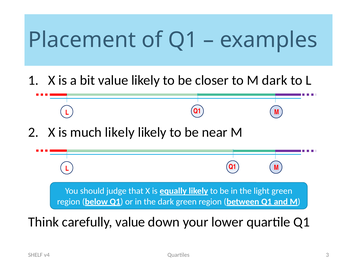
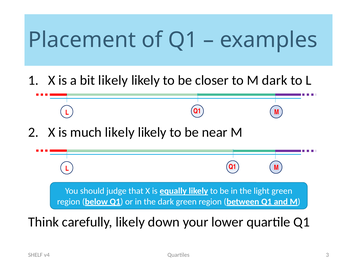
bit value: value -> likely
carefully value: value -> likely
